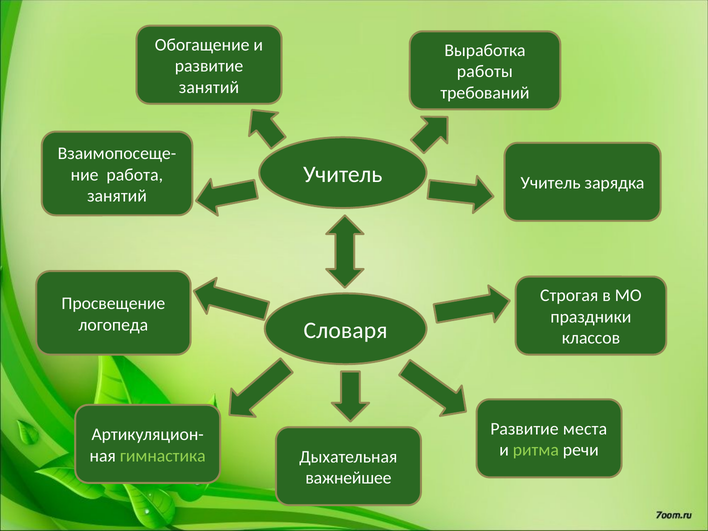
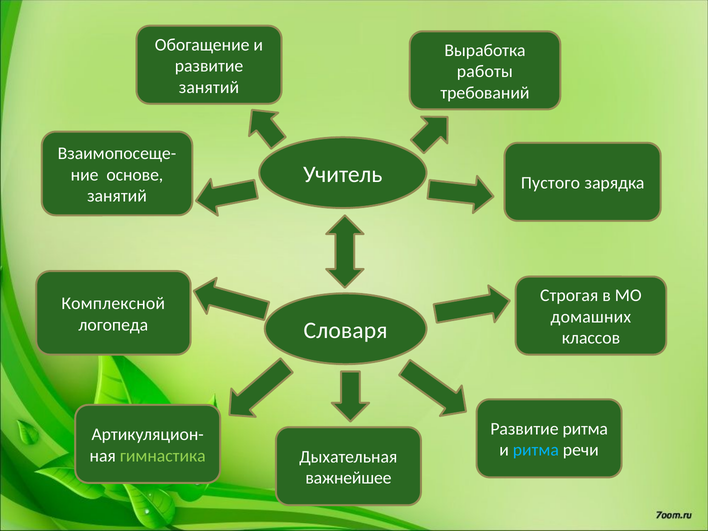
работа: работа -> основе
Учитель at (551, 183): Учитель -> Пустого
Просвещение: Просвещение -> Комплексной
праздники: праздники -> домашних
Развитие места: места -> ритма
ритма at (536, 450) colour: light green -> light blue
